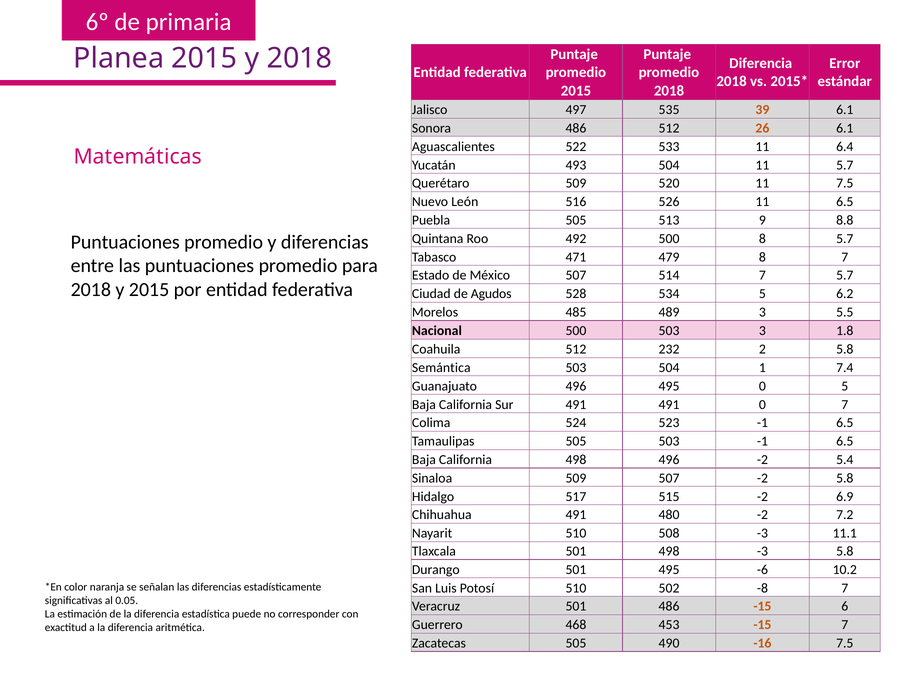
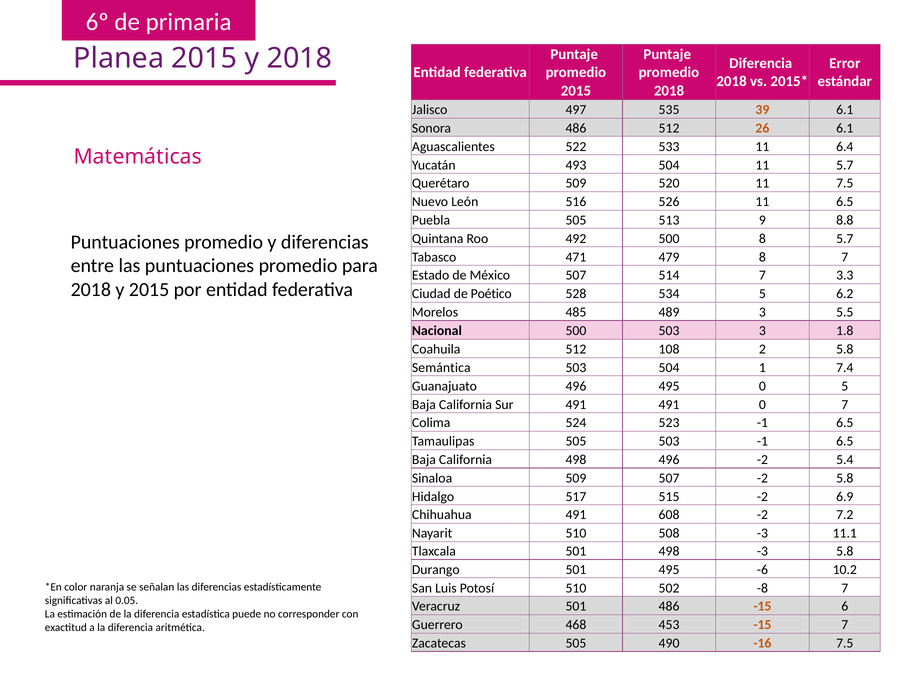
7 5.7: 5.7 -> 3.3
Agudos: Agudos -> Poético
232: 232 -> 108
480: 480 -> 608
